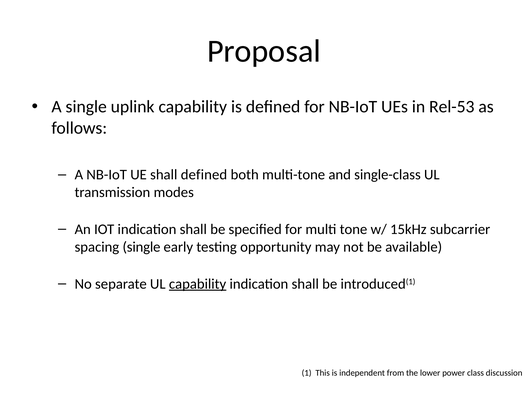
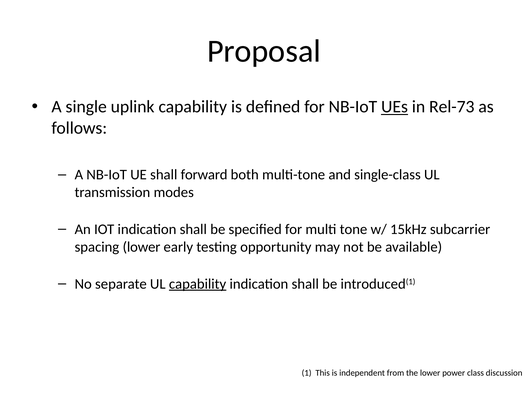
UEs underline: none -> present
Rel-53: Rel-53 -> Rel-73
shall defined: defined -> forward
spacing single: single -> lower
